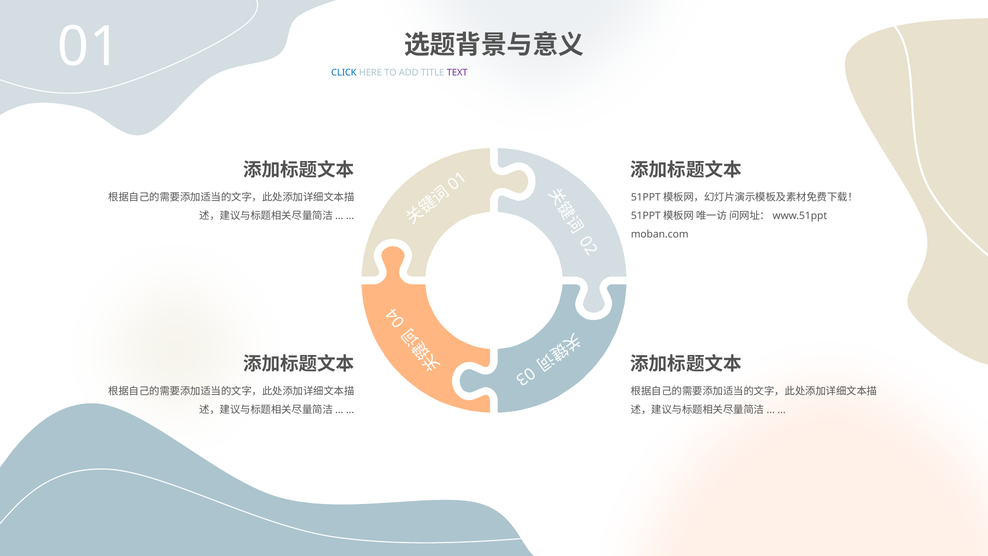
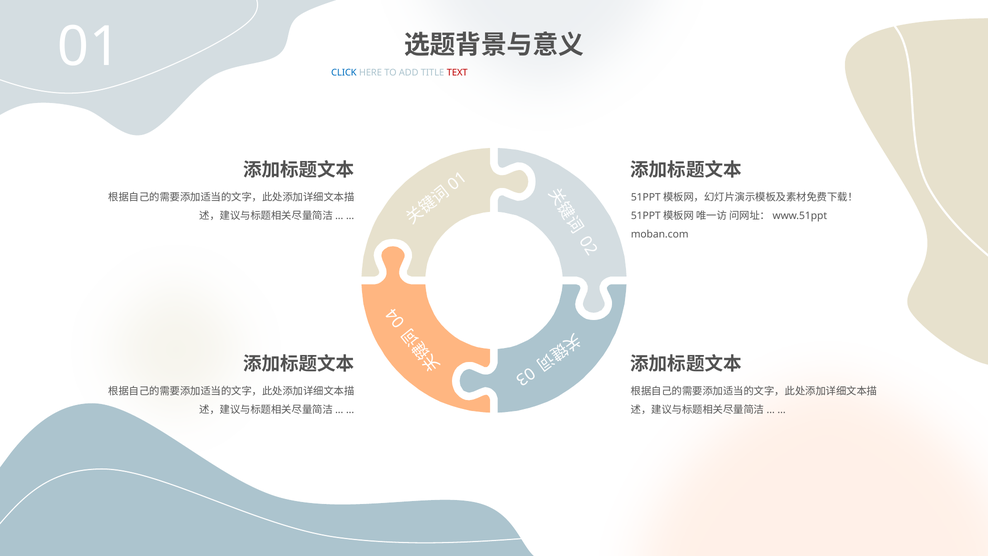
TEXT colour: purple -> red
